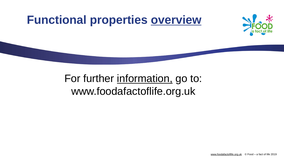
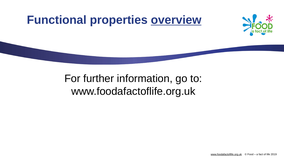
information underline: present -> none
